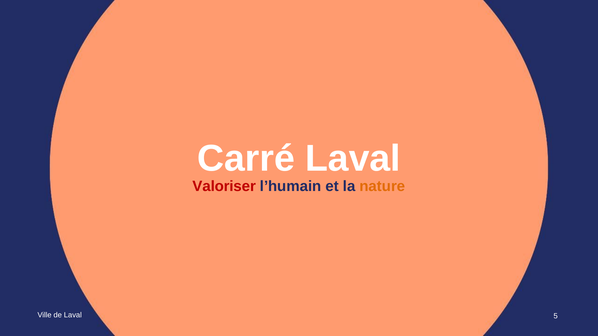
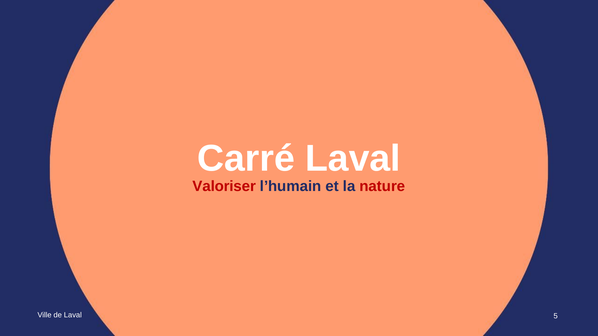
nature colour: orange -> red
